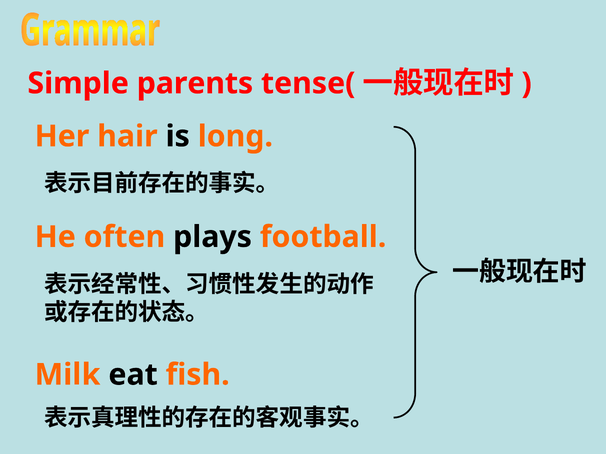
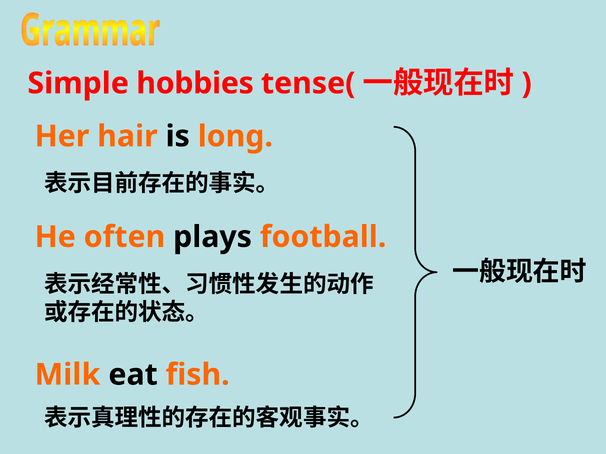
parents: parents -> hobbies
